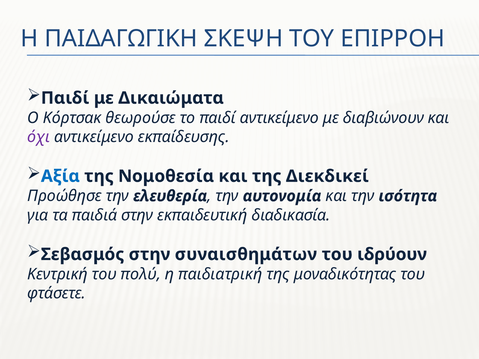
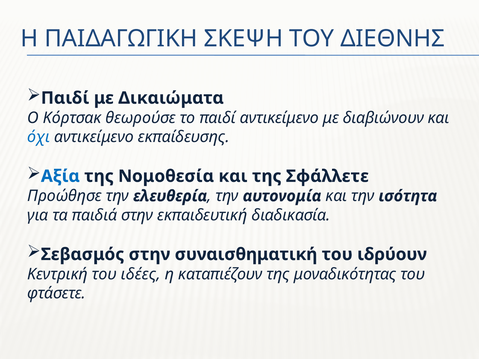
ΕΠΙΡΡΟΗ: ΕΠΙΡΡΟΗ -> ΔΙΕΘΝΗΣ
όχι colour: purple -> blue
Διεκδικεί: Διεκδικεί -> Σφάλλετε
συναισθημάτων: συναισθημάτων -> συναισθηματική
πολύ: πολύ -> ιδέες
παιδιατρική: παιδιατρική -> καταπιέζουν
